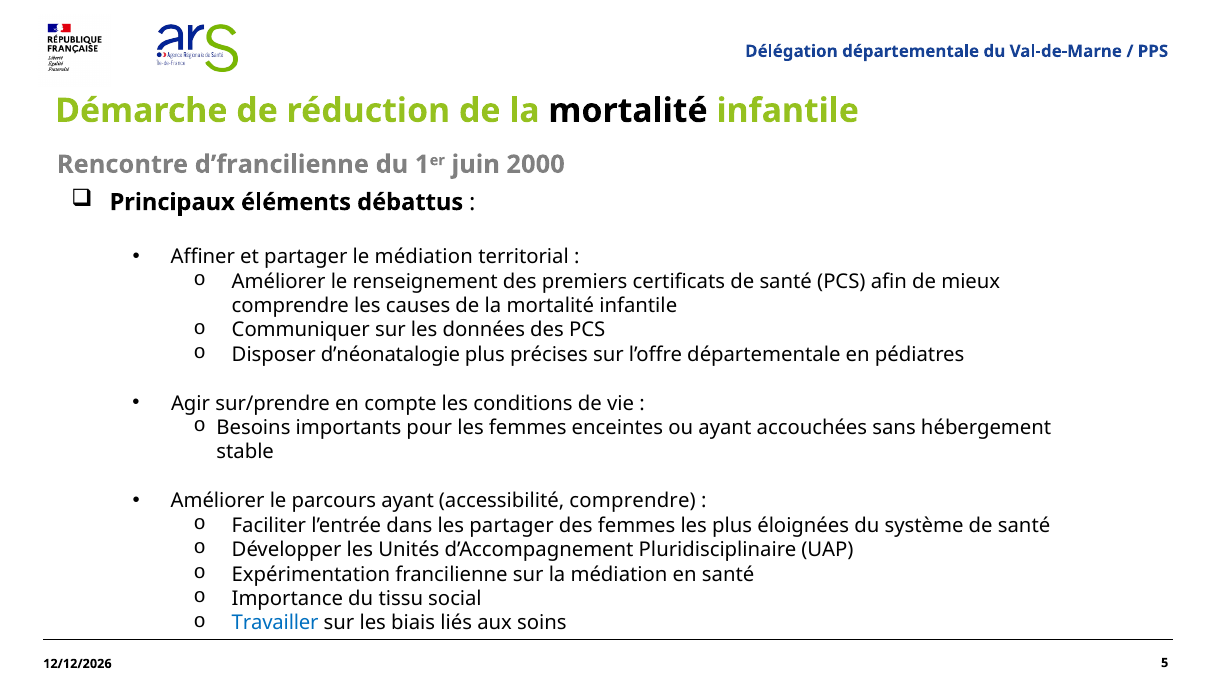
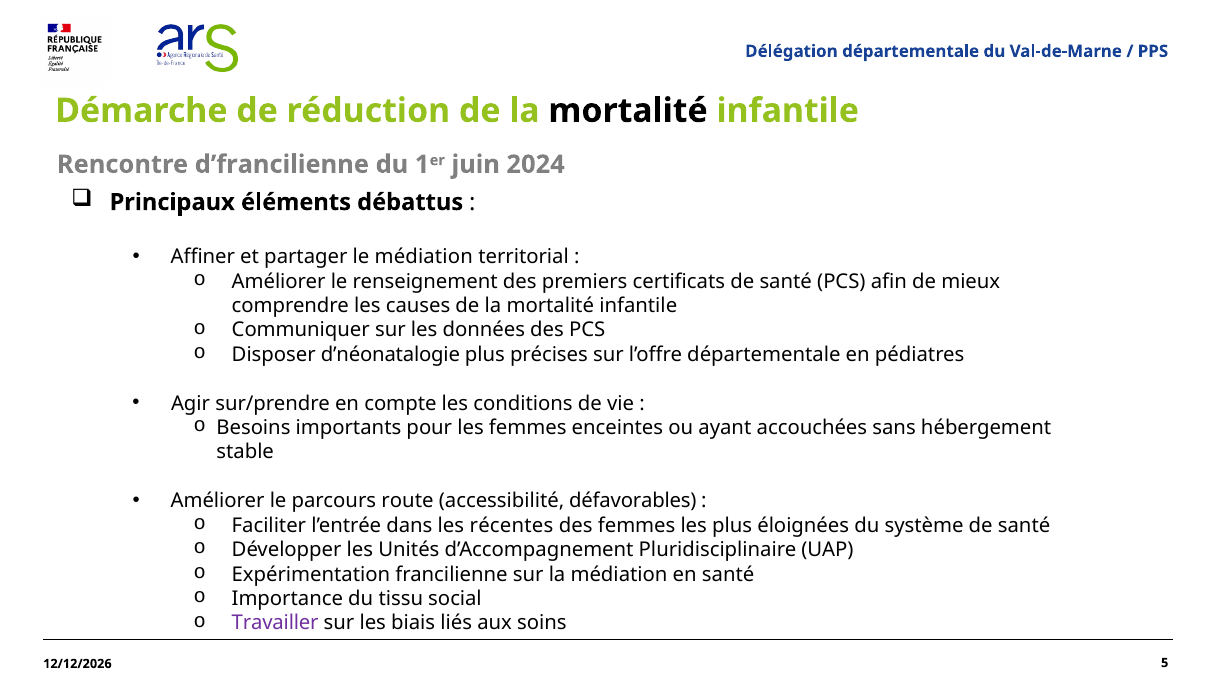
2000: 2000 -> 2024
parcours ayant: ayant -> route
accessibilité comprendre: comprendre -> défavorables
les partager: partager -> récentes
Travailler colour: blue -> purple
